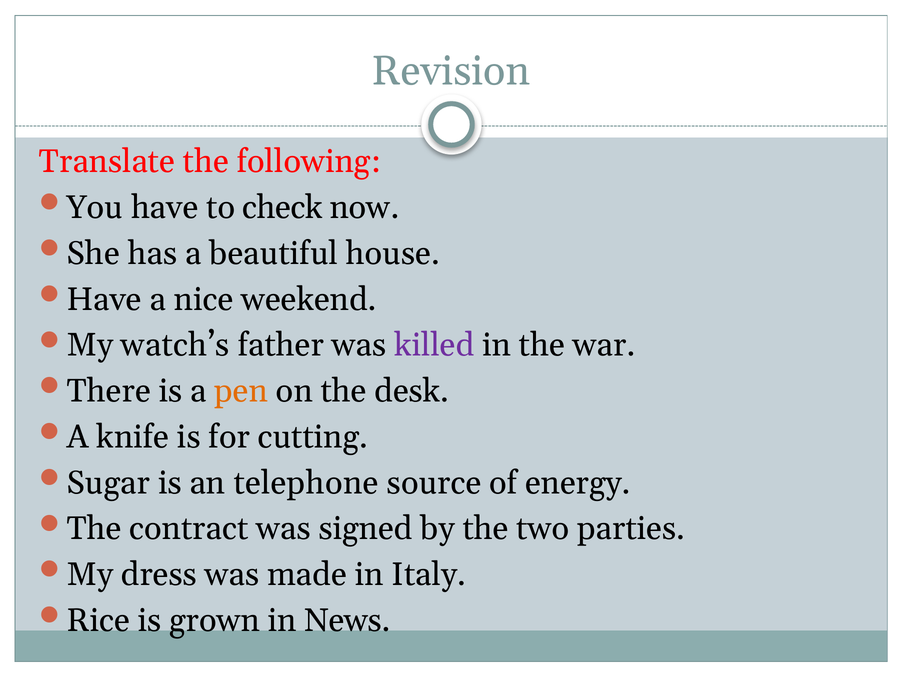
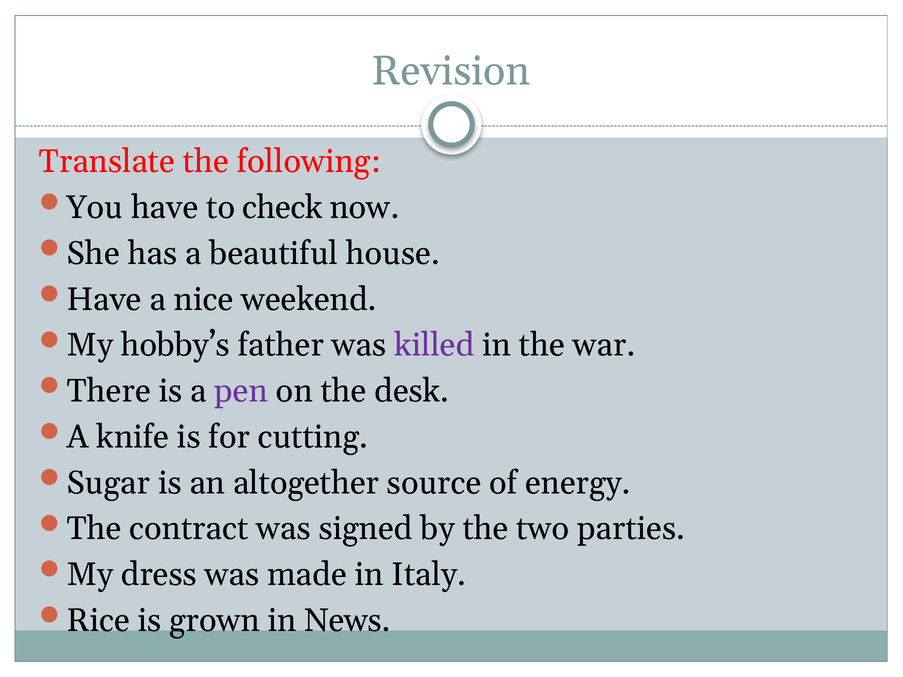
watch’s: watch’s -> hobby’s
pen colour: orange -> purple
telephone: telephone -> altogether
